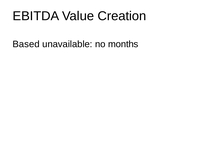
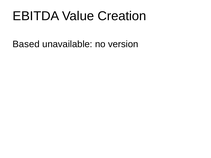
months: months -> version
